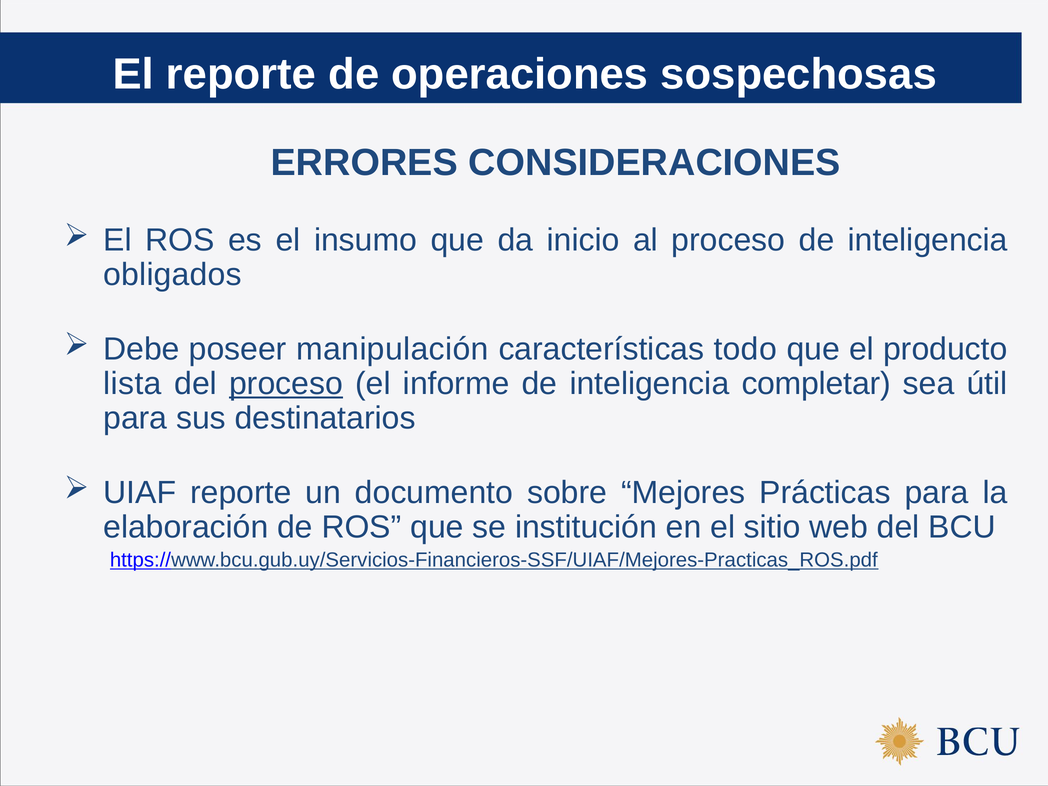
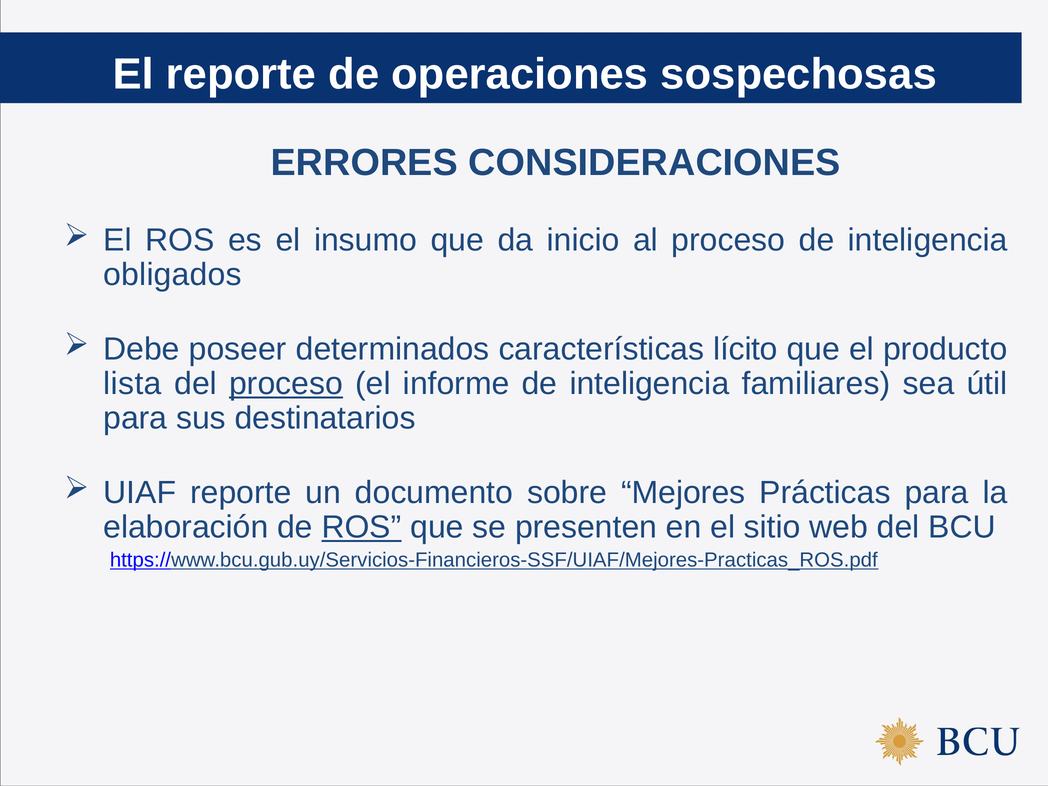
manipulación: manipulación -> determinados
todo: todo -> lícito
completar: completar -> familiares
ROS at (361, 527) underline: none -> present
institución: institución -> presenten
